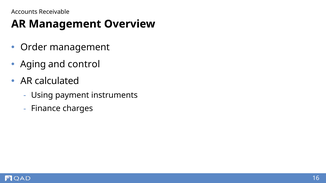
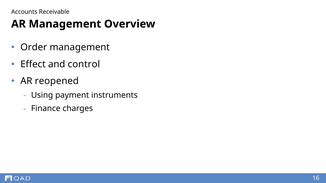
Aging: Aging -> Effect
calculated: calculated -> reopened
